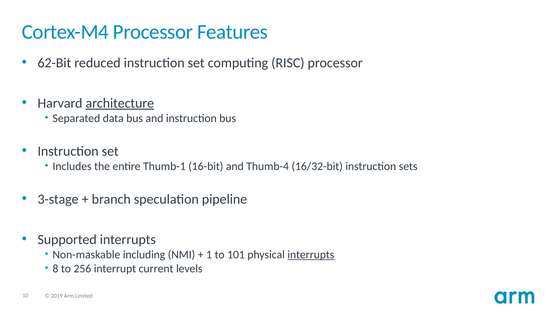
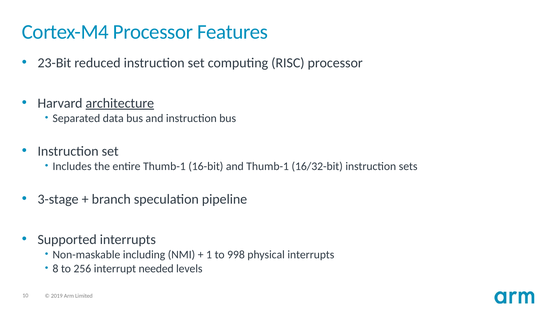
62-Bit: 62-Bit -> 23-Bit
and Thumb-4: Thumb-4 -> Thumb-1
101: 101 -> 998
interrupts at (311, 254) underline: present -> none
current: current -> needed
